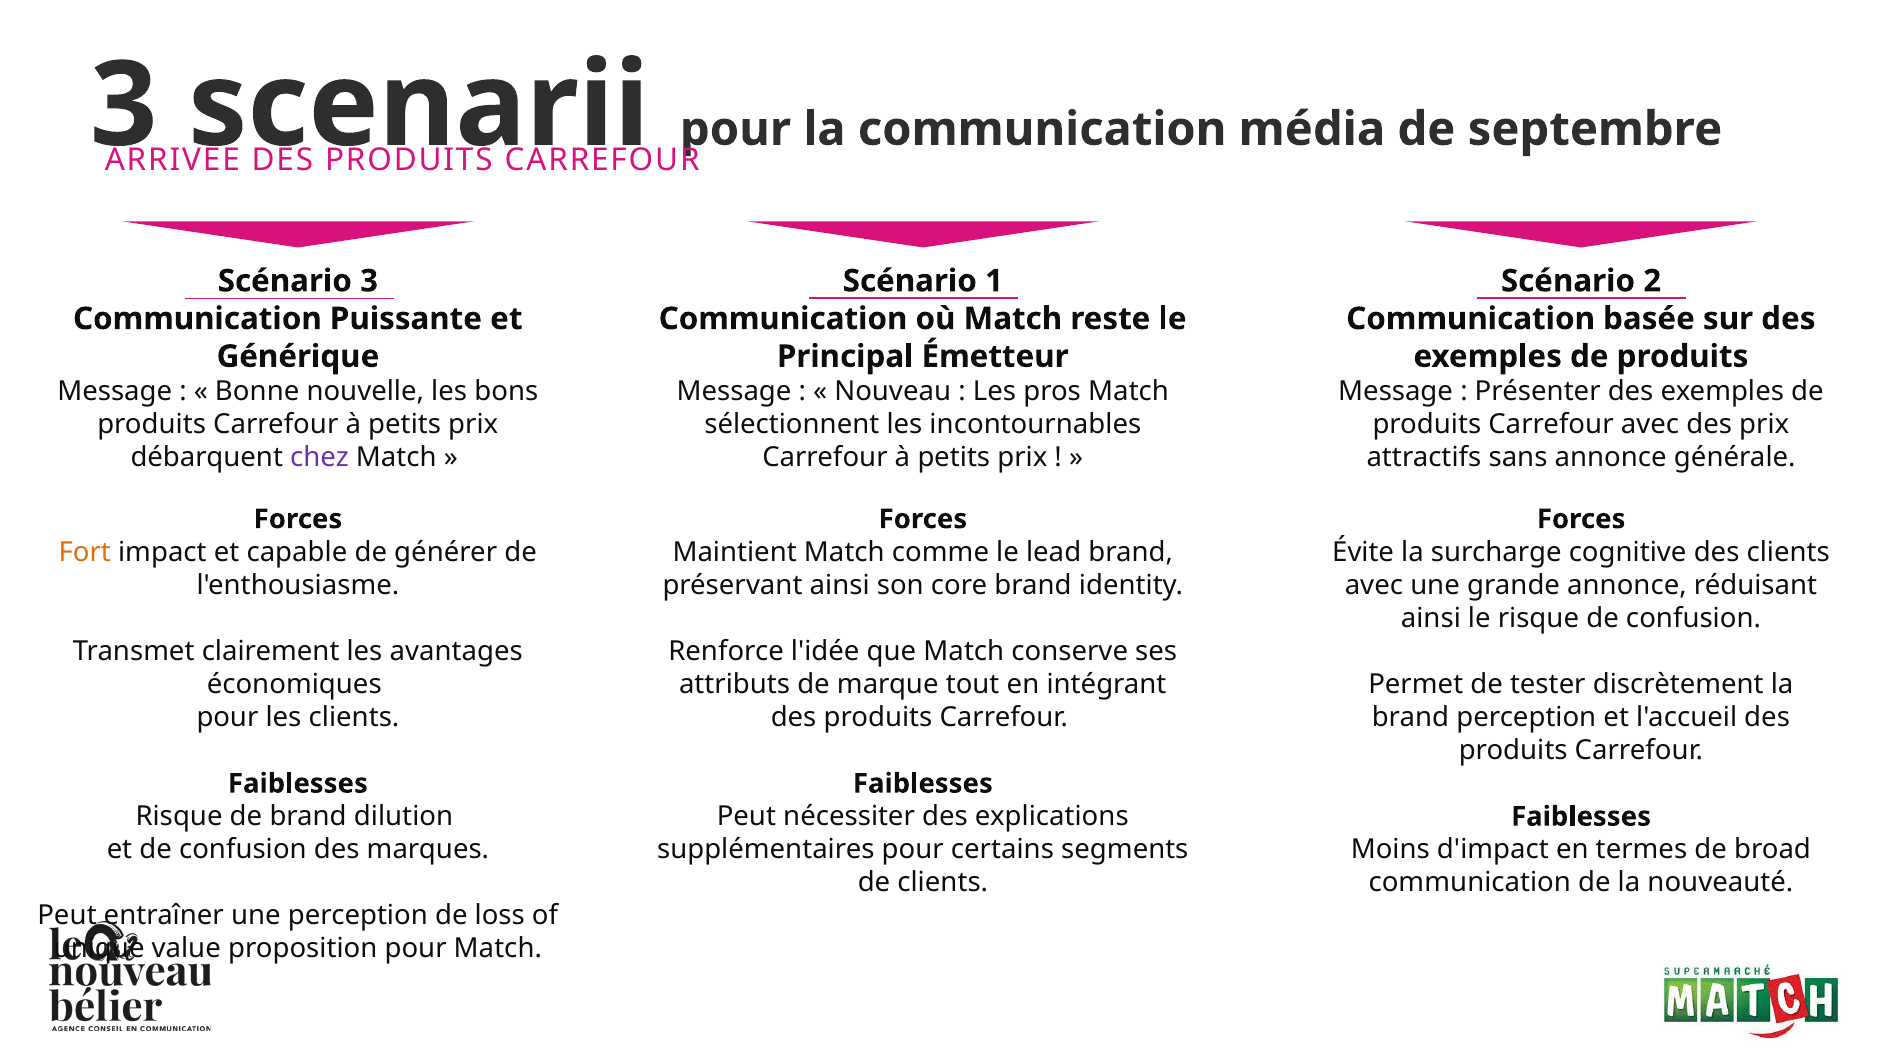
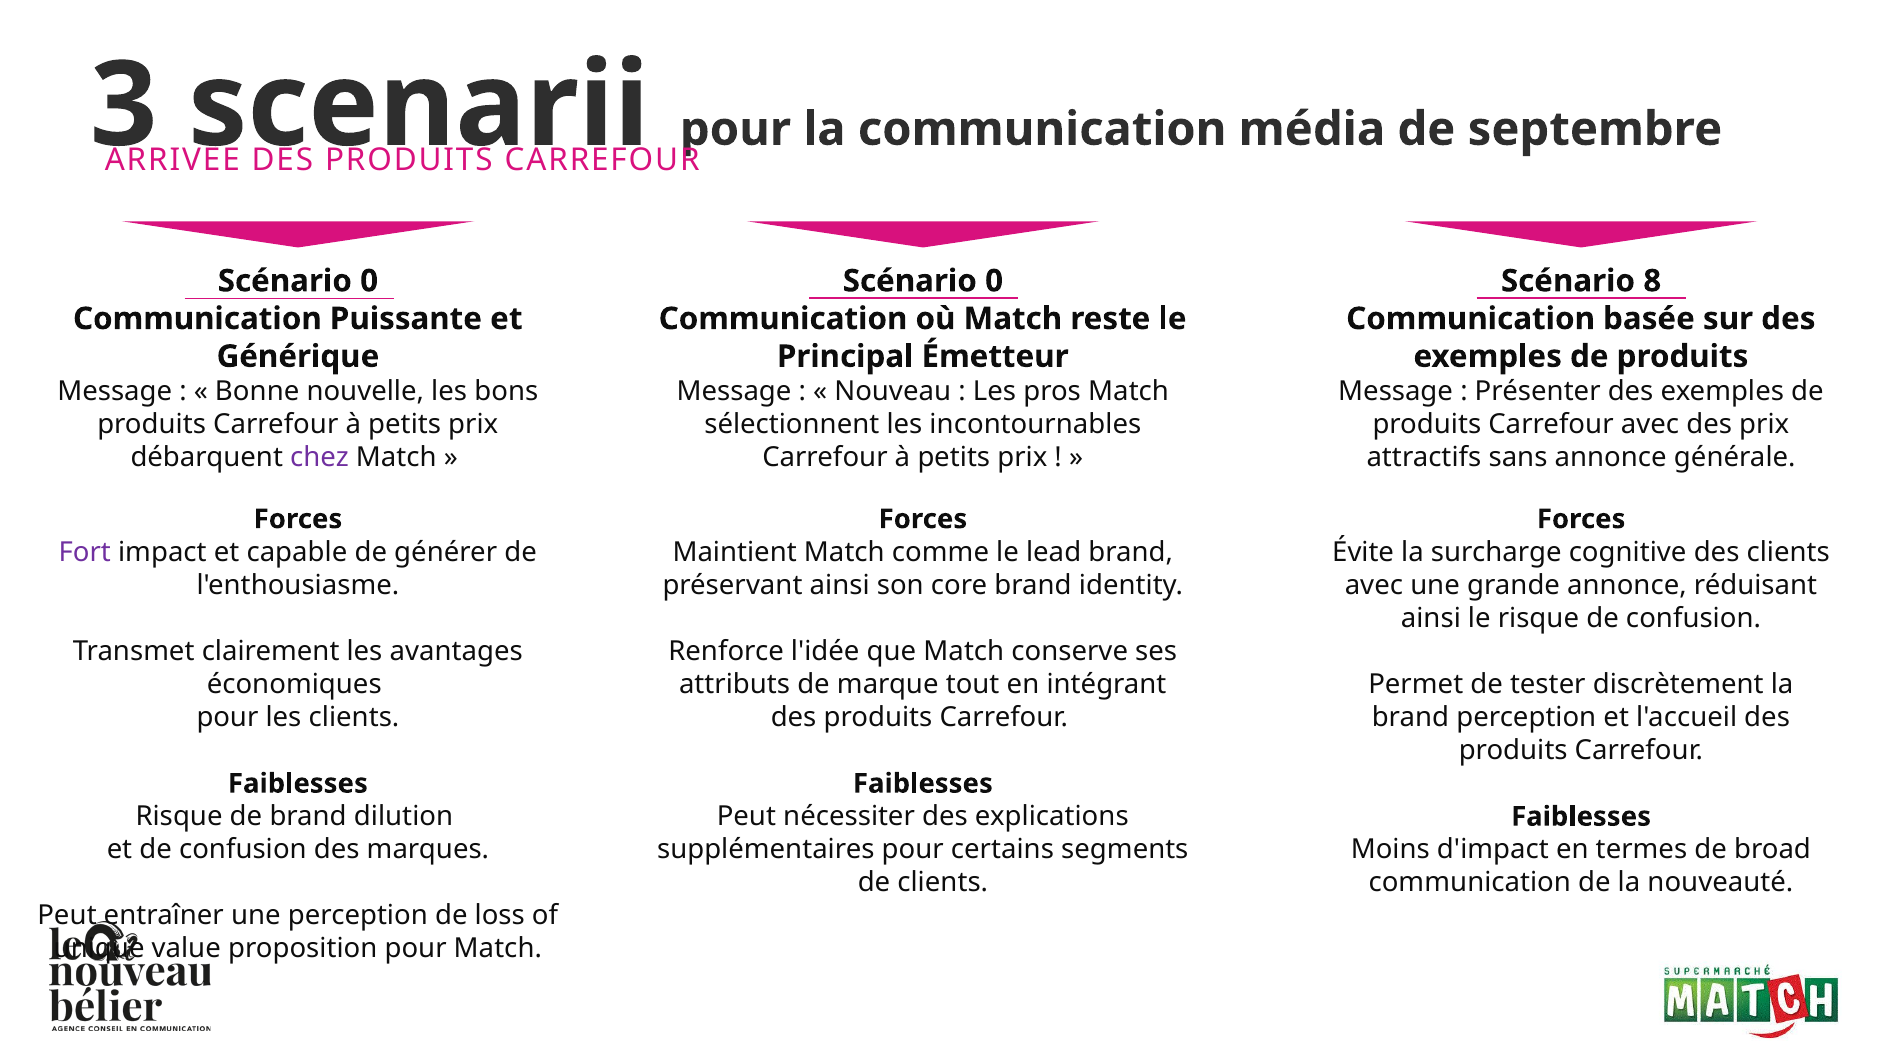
3 at (369, 281): 3 -> 0
1 at (994, 281): 1 -> 0
2: 2 -> 8
Fort colour: orange -> purple
